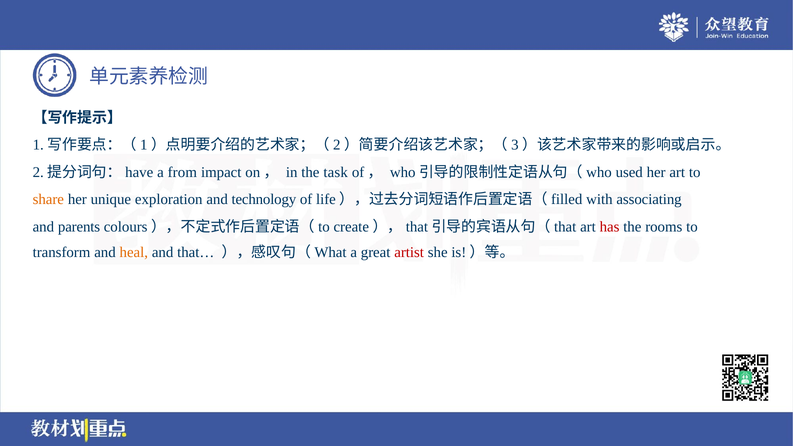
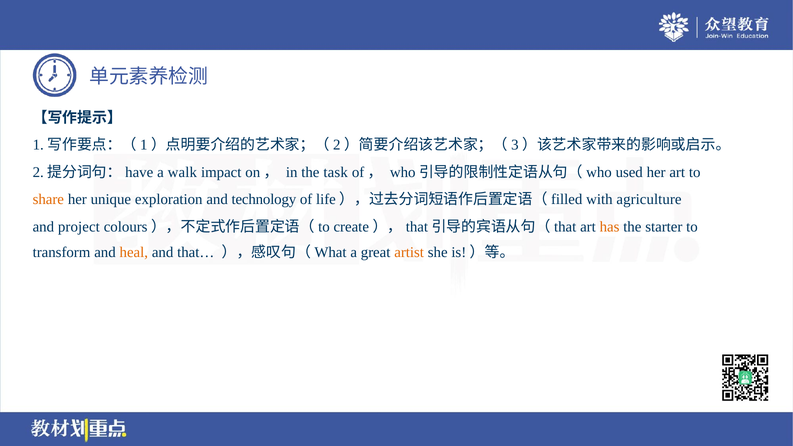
from: from -> walk
associating: associating -> agriculture
parents: parents -> project
has colour: red -> orange
rooms: rooms -> starter
artist colour: red -> orange
